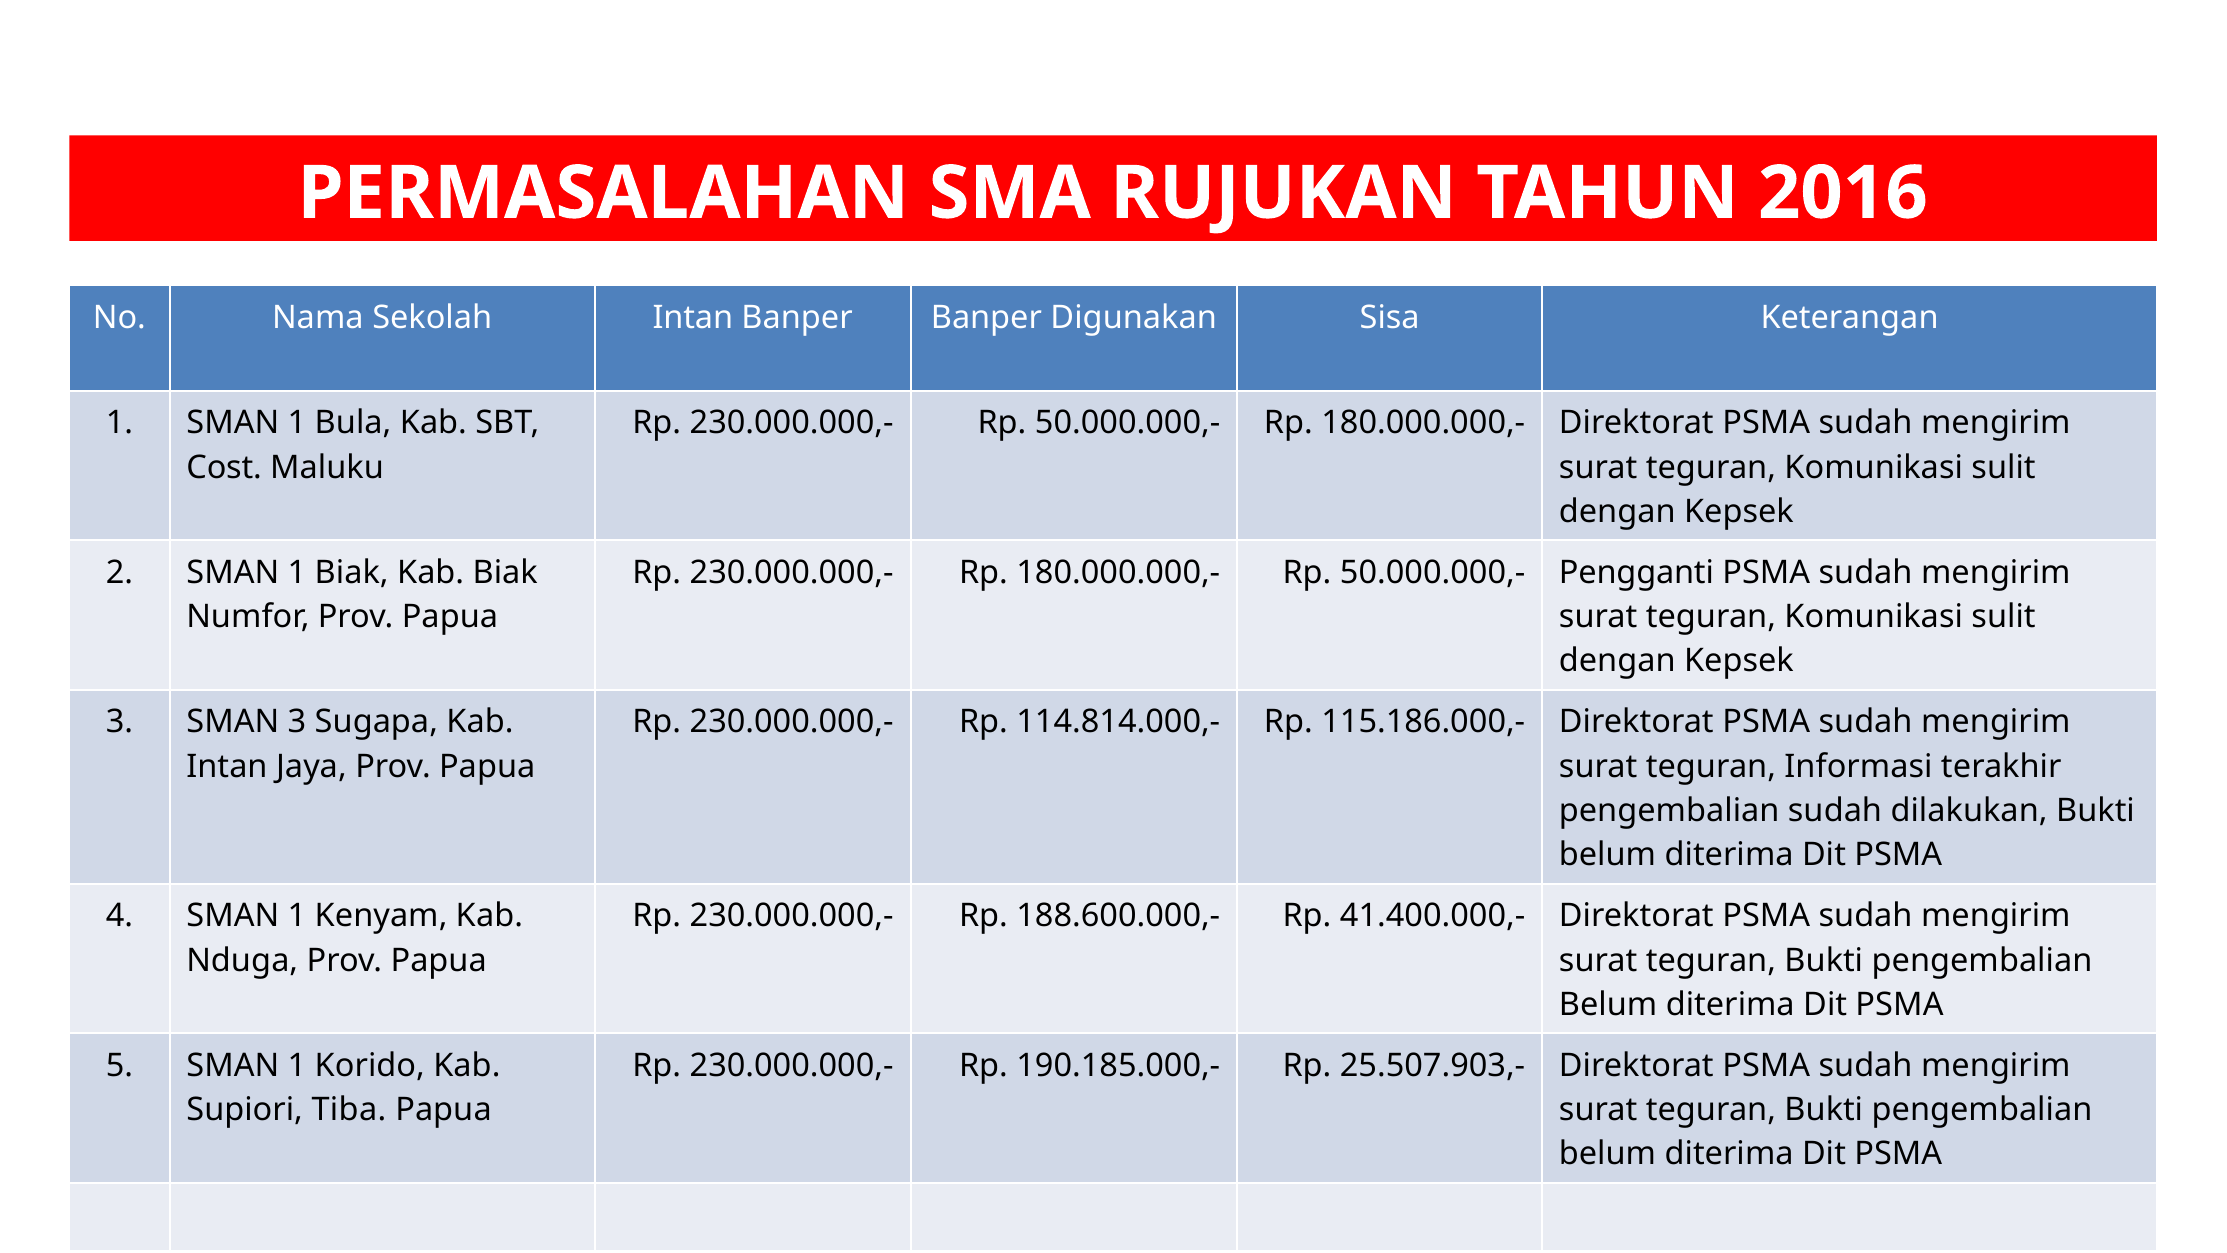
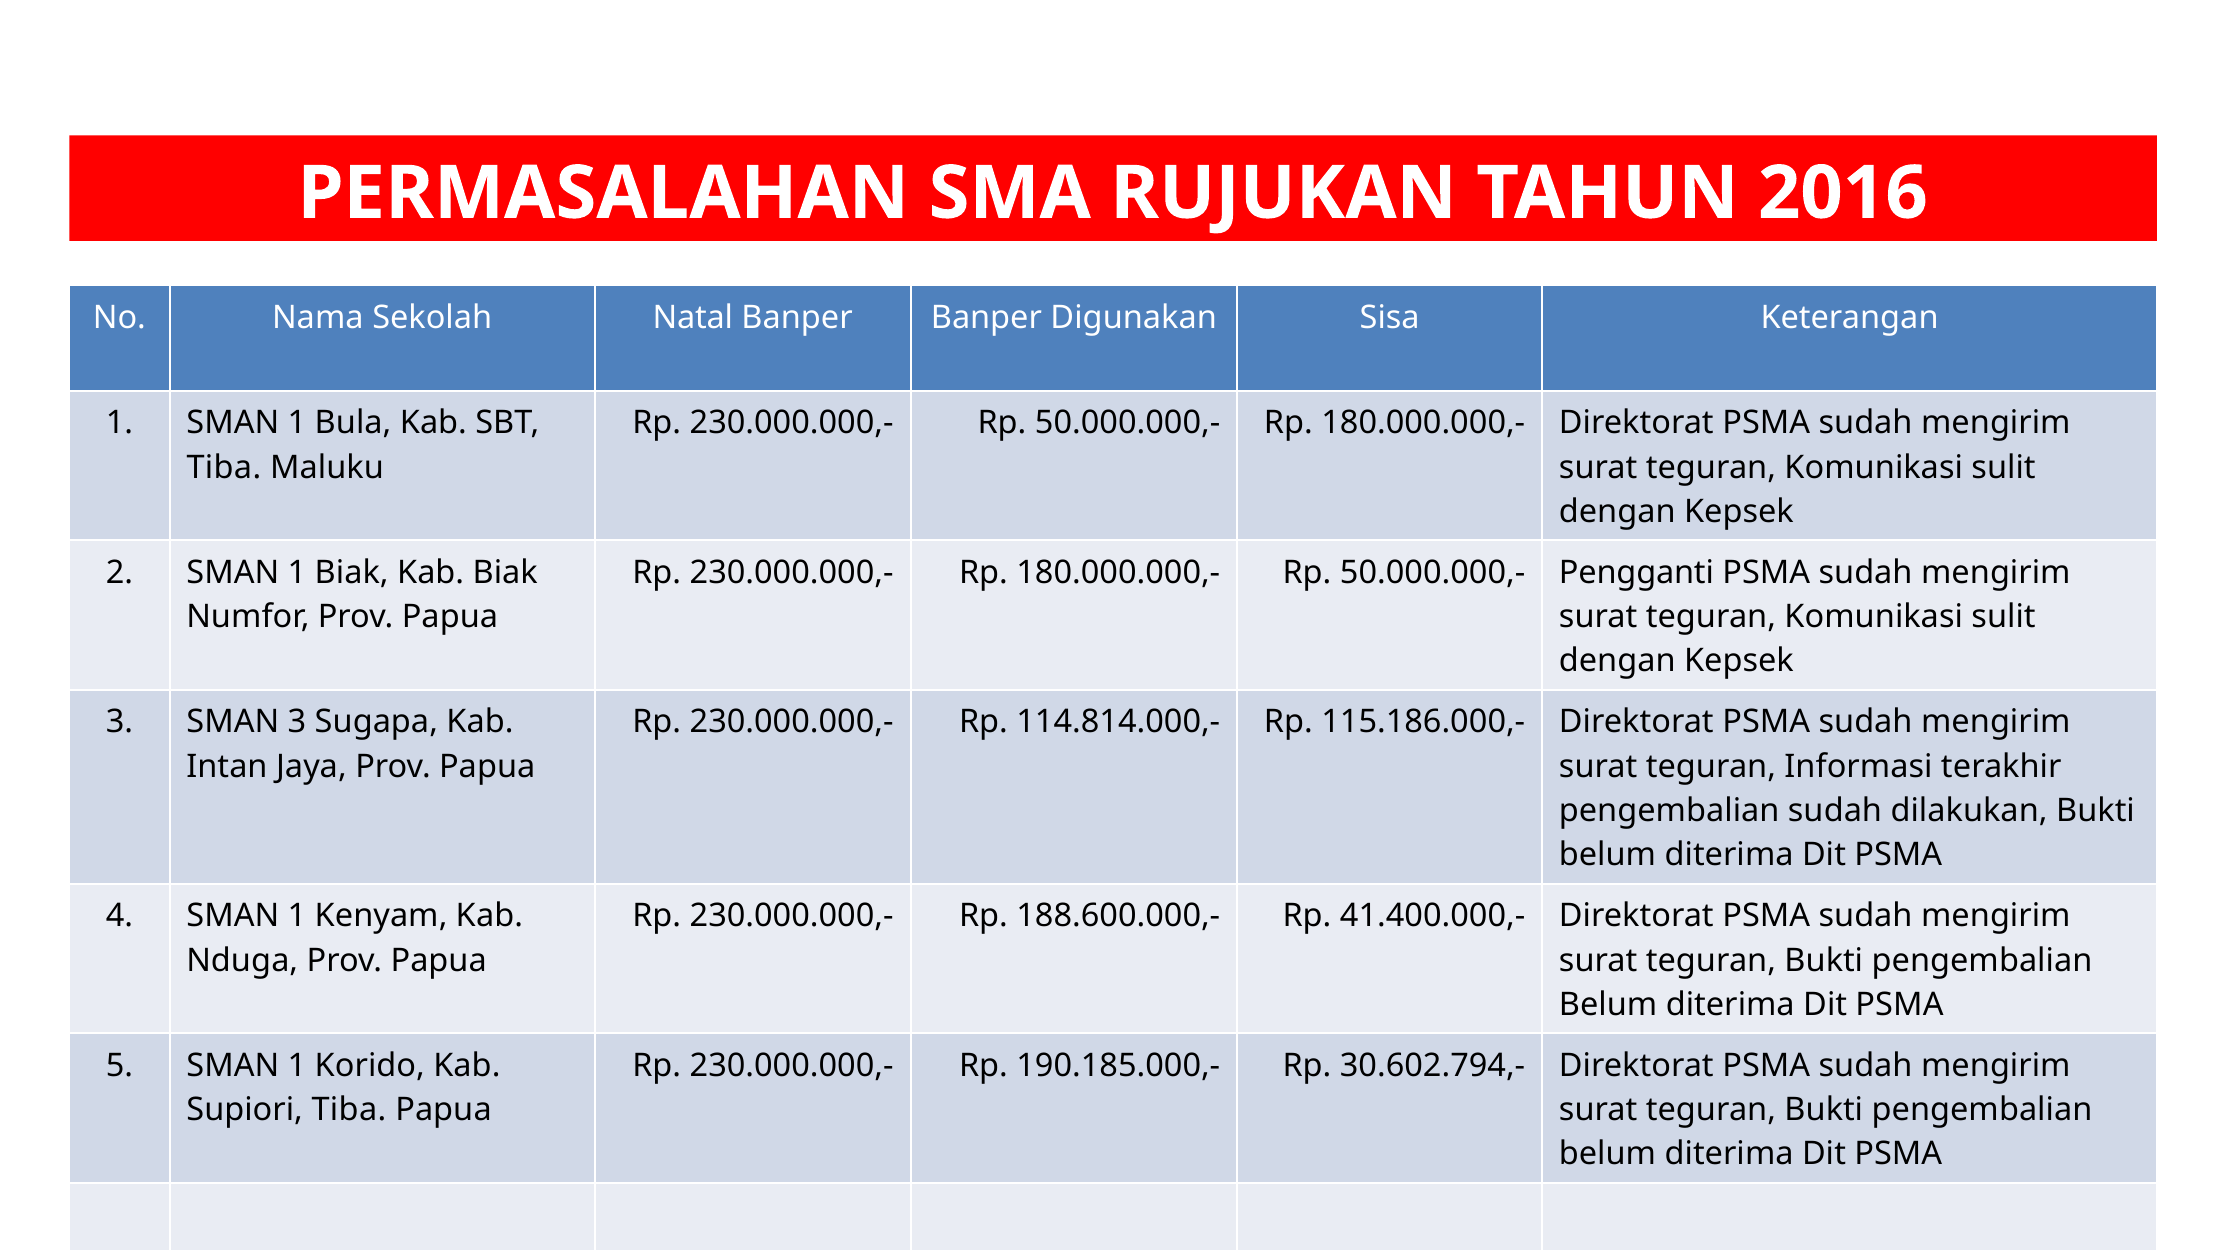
Sekolah Intan: Intan -> Natal
Cost at (224, 467): Cost -> Tiba
25.507.903,-: 25.507.903,- -> 30.602.794,-
